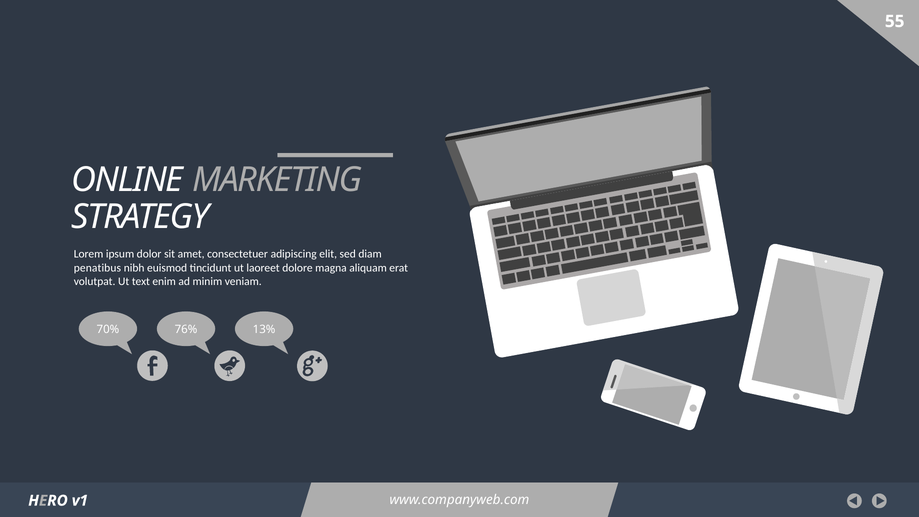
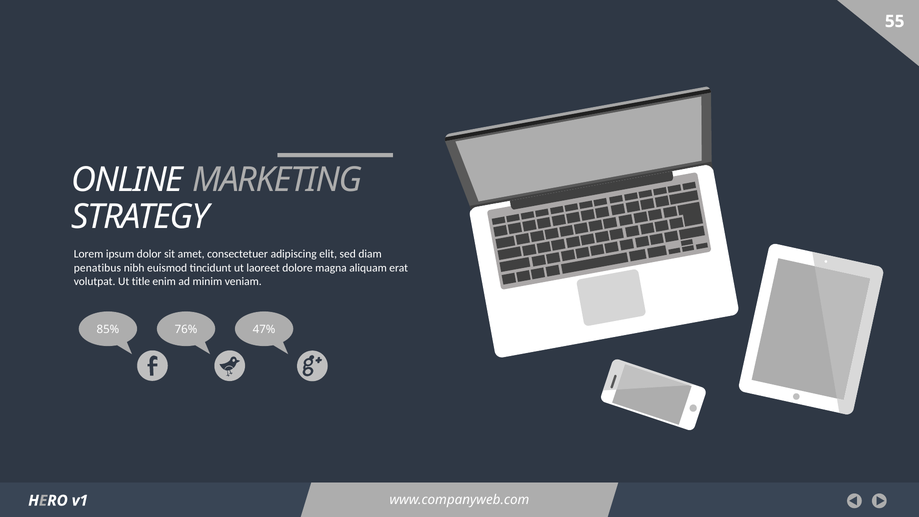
text: text -> title
70%: 70% -> 85%
13%: 13% -> 47%
